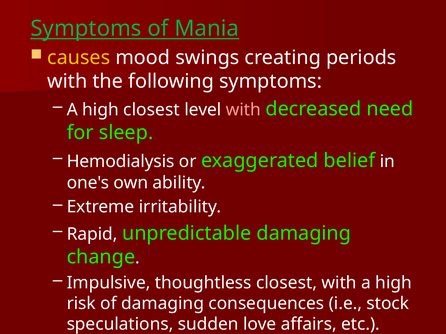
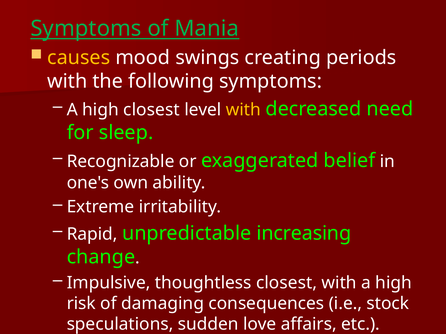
with at (243, 110) colour: pink -> yellow
Hemodialysis: Hemodialysis -> Recognizable
unpredictable damaging: damaging -> increasing
